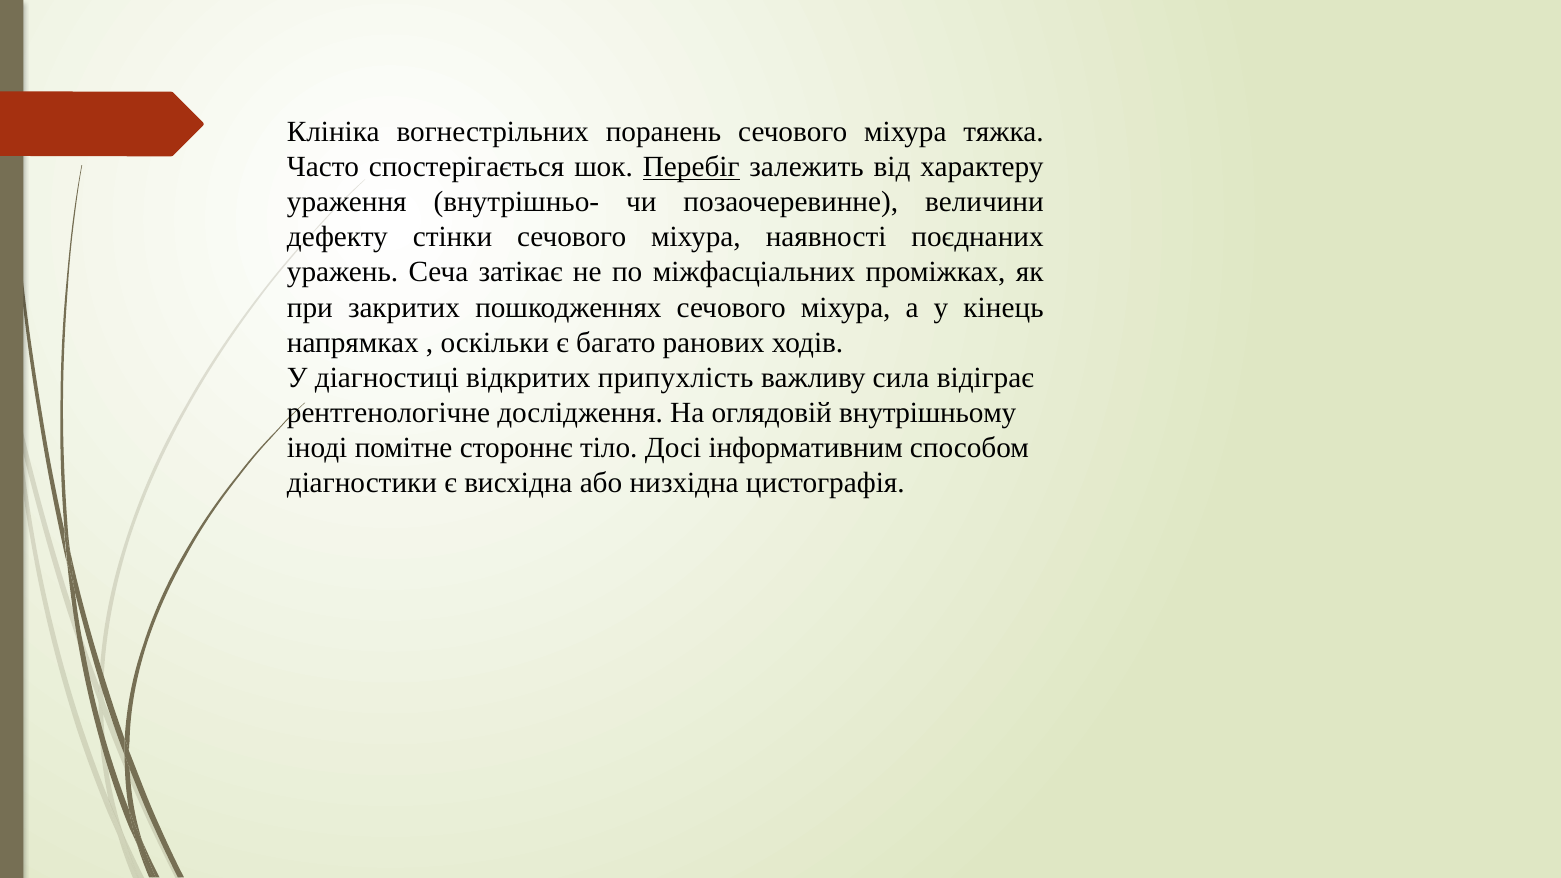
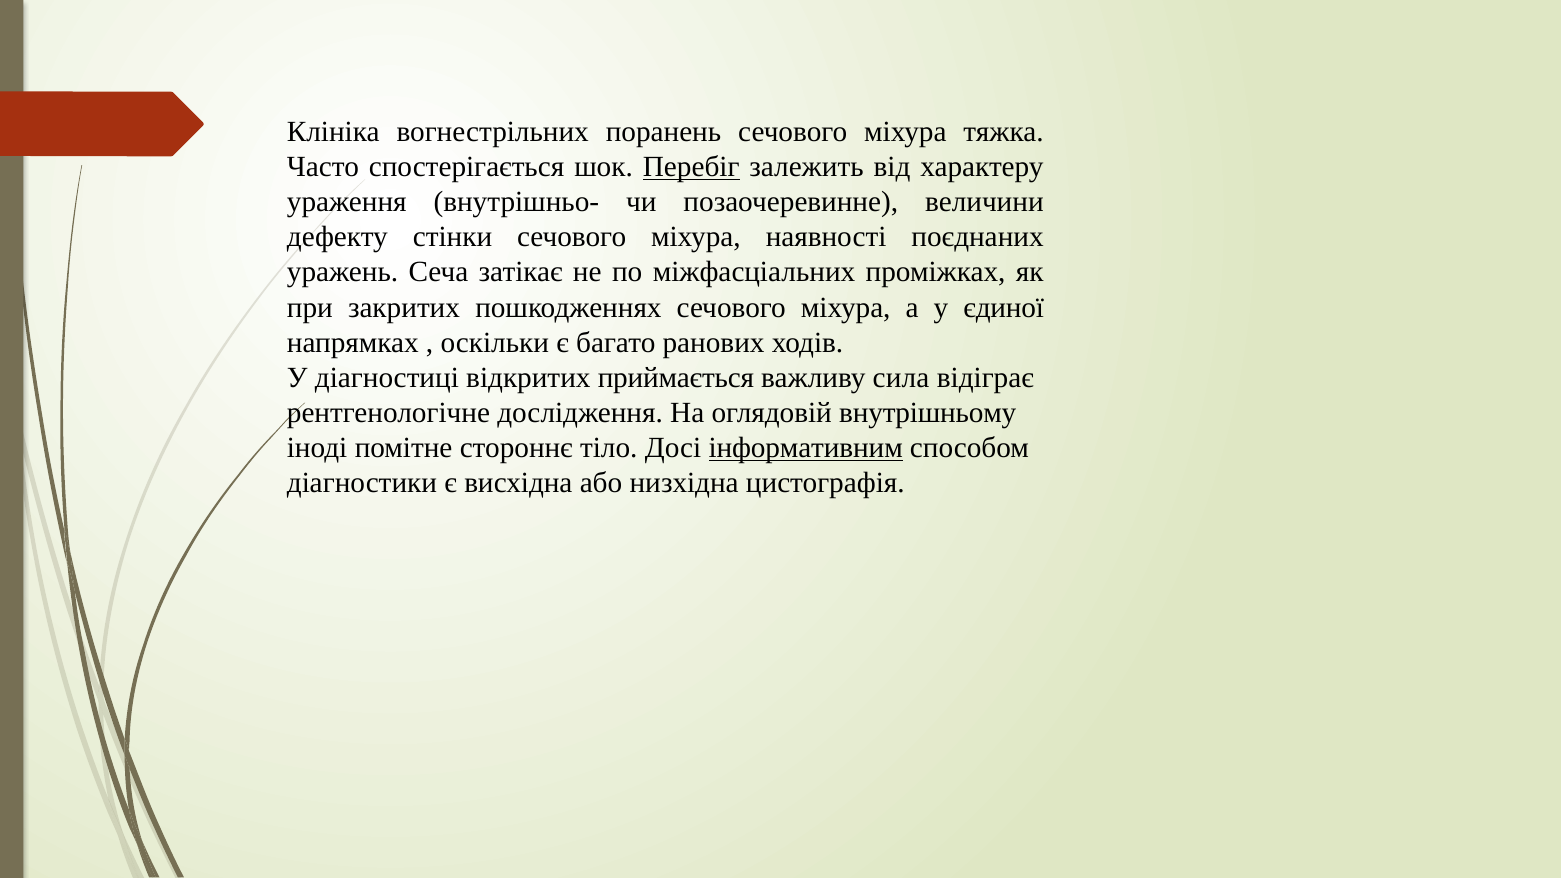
кінець: кінець -> єдиної
припухлість: припухлість -> приймається
інформативним underline: none -> present
